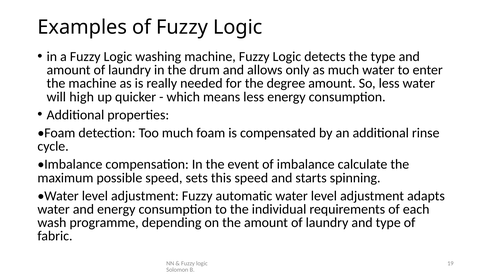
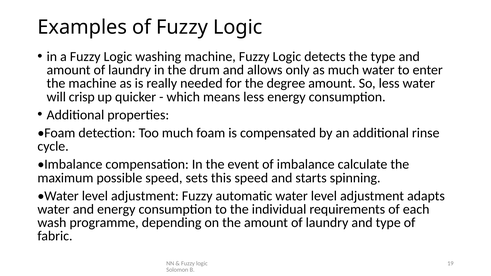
high: high -> crisp
